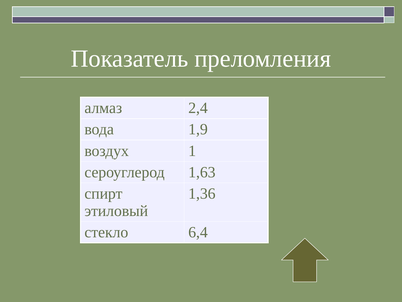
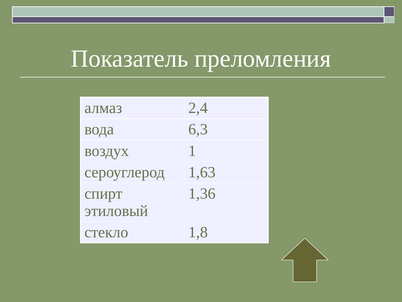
1,9: 1,9 -> 6,3
6,4: 6,4 -> 1,8
